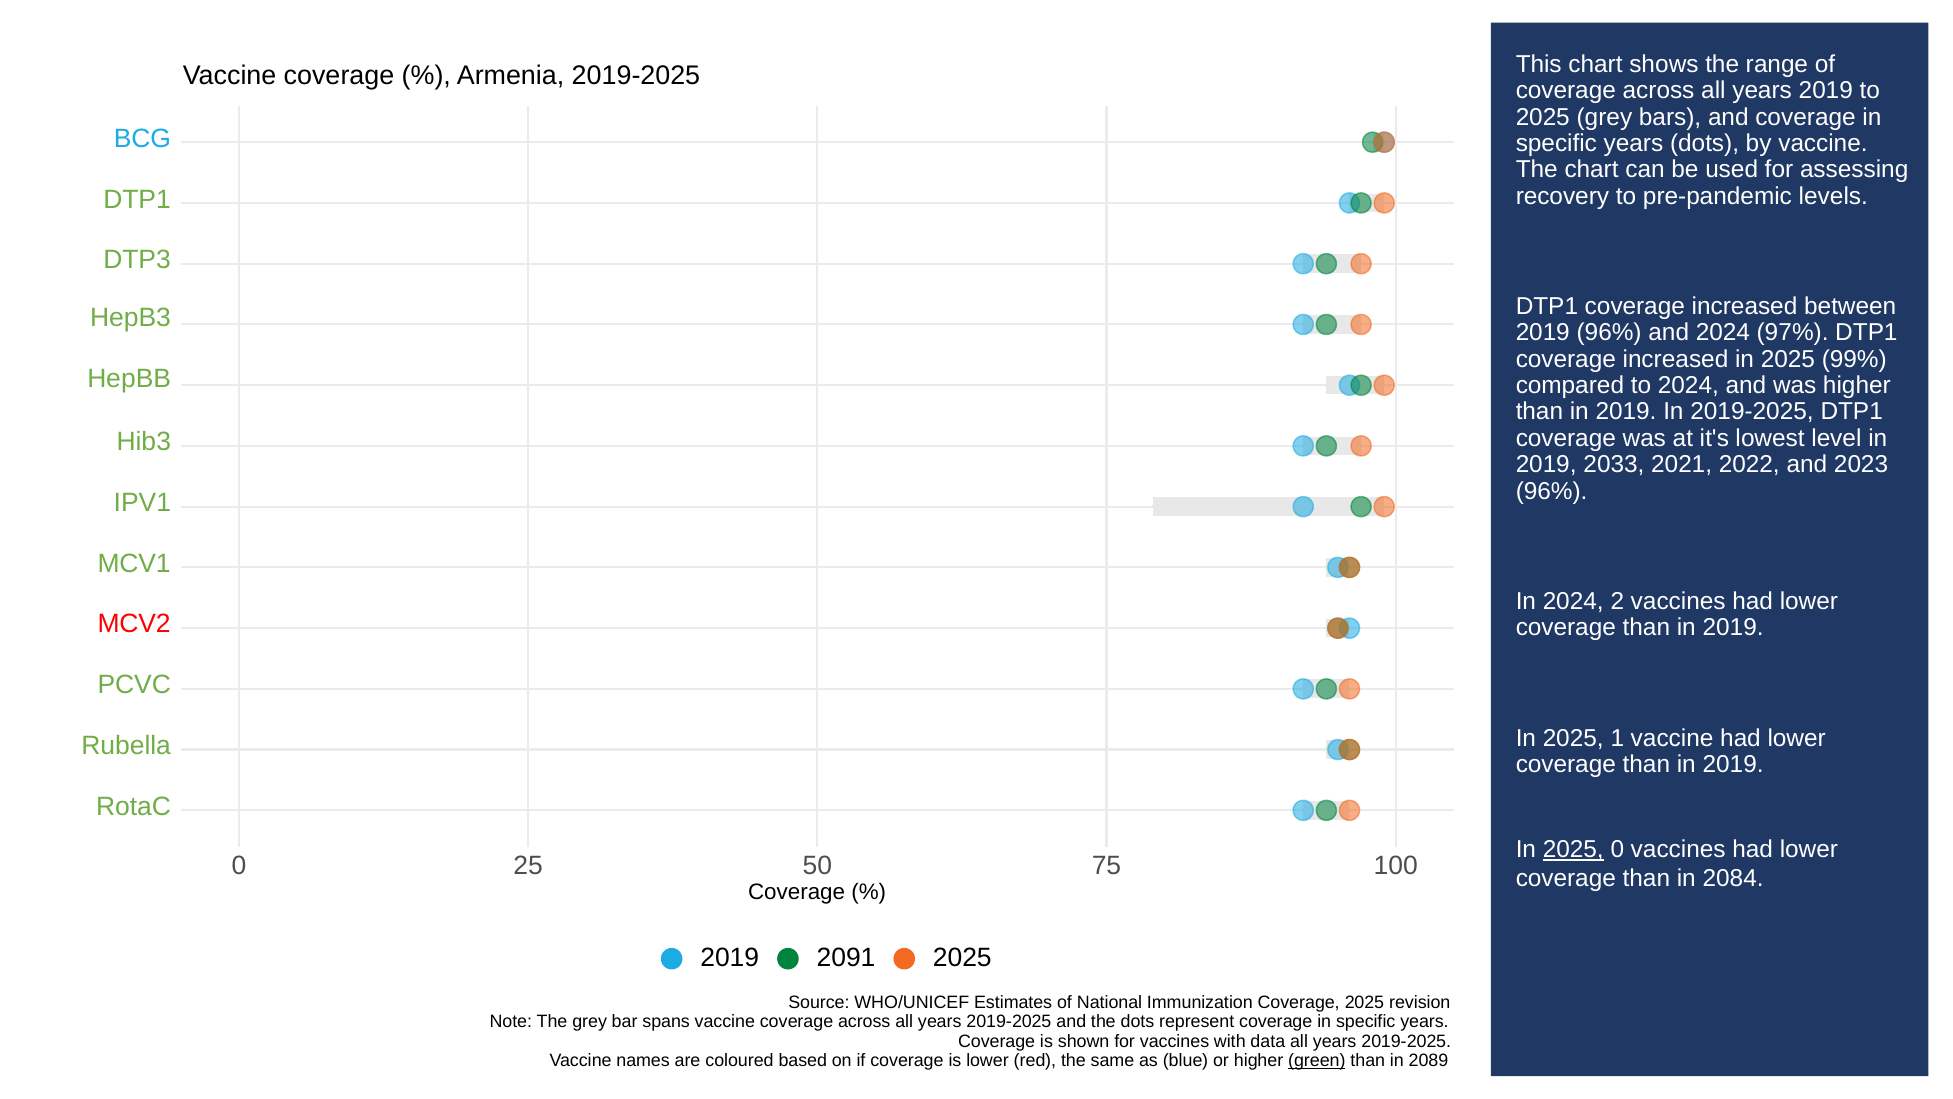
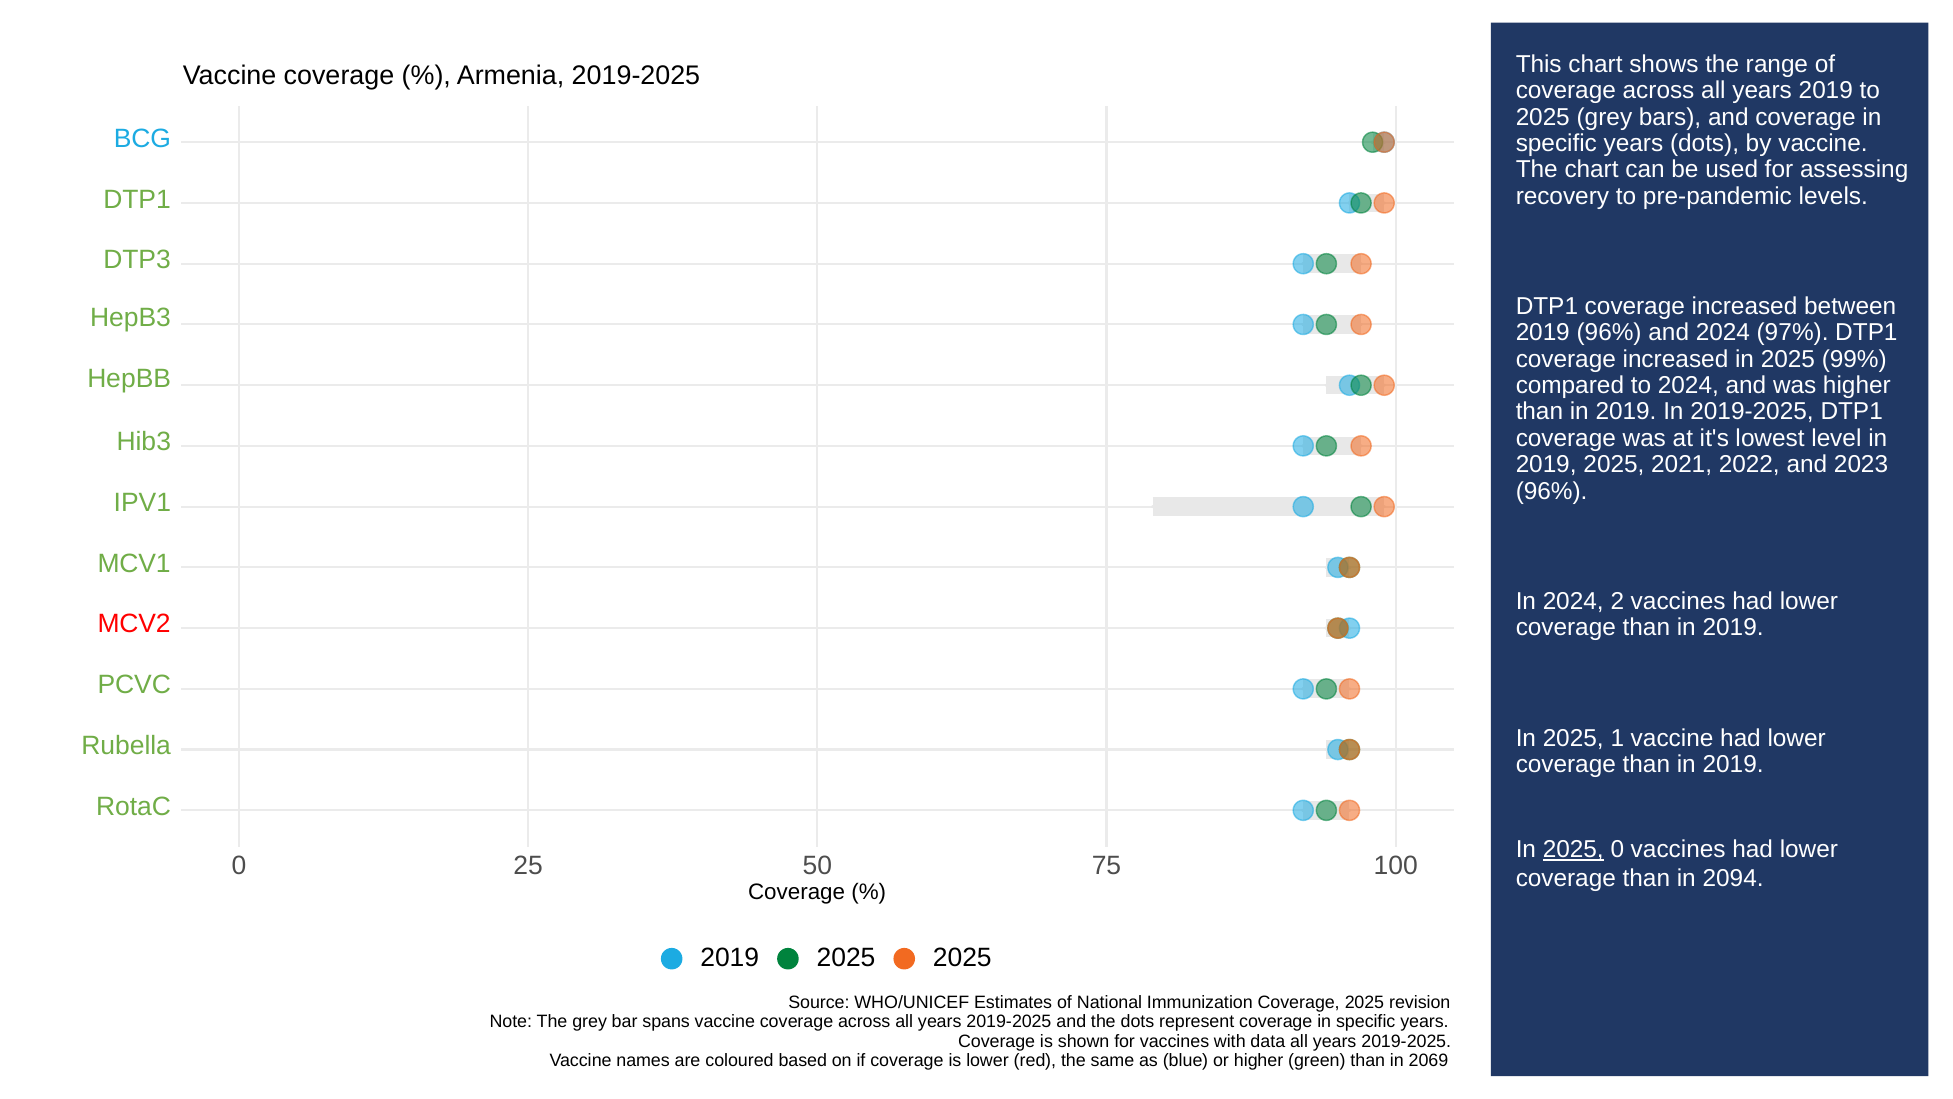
2033 at (1614, 464): 2033 -> 2025
2084: 2084 -> 2094
2091 at (846, 957): 2091 -> 2025
green underline: present -> none
2089: 2089 -> 2069
